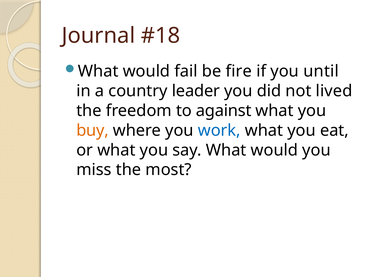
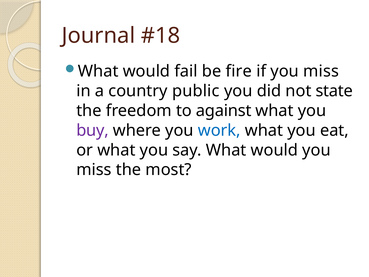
if you until: until -> miss
leader: leader -> public
lived: lived -> state
buy colour: orange -> purple
